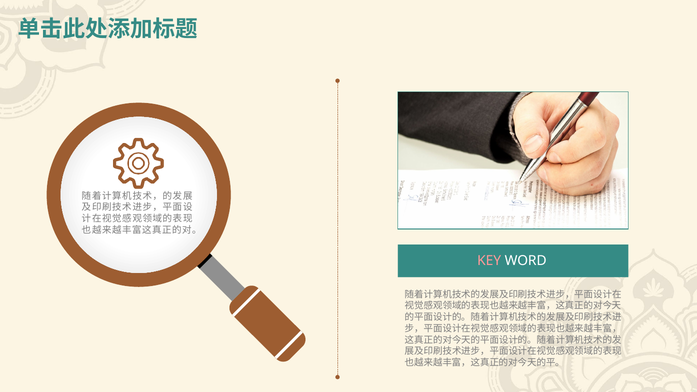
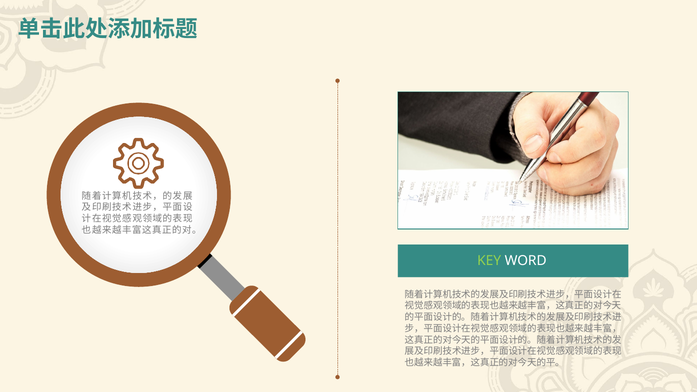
KEY colour: pink -> light green
